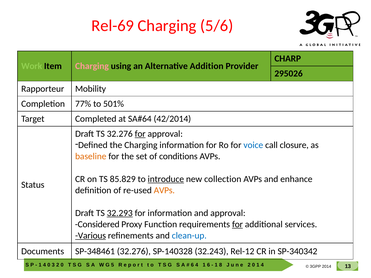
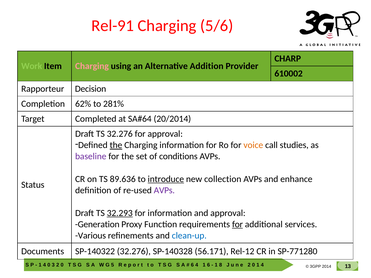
Rel-69: Rel-69 -> Rel-91
295026: 295026 -> 610002
Mobility: Mobility -> Decision
77%: 77% -> 62%
501%: 501% -> 281%
42/2014: 42/2014 -> 20/2014
for at (140, 134) underline: present -> none
the at (116, 145) underline: none -> present
voice colour: blue -> orange
closure: closure -> studies
baseline colour: orange -> purple
85.829: 85.829 -> 89.636
AVPs at (164, 191) colour: orange -> purple
Considered: Considered -> Generation
Various underline: present -> none
SP-348461: SP-348461 -> SP-140322
32.243: 32.243 -> 56.171
SP-340342: SP-340342 -> SP-771280
